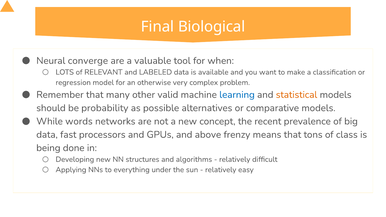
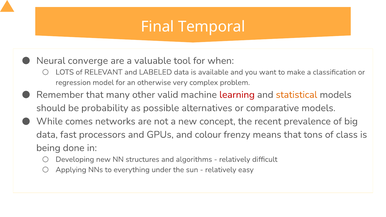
Biological: Biological -> Temporal
learning colour: blue -> red
words: words -> comes
above: above -> colour
